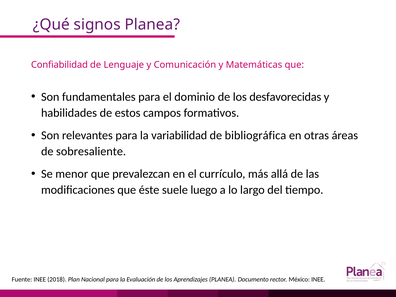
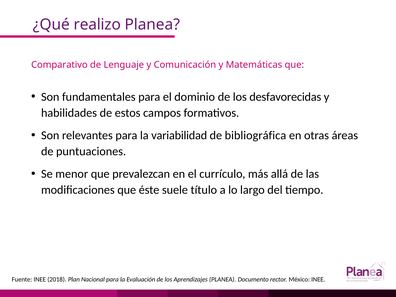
signos: signos -> realizo
Confiabilidad: Confiabilidad -> Comparativo
sobresaliente: sobresaliente -> puntuaciones
luego: luego -> título
